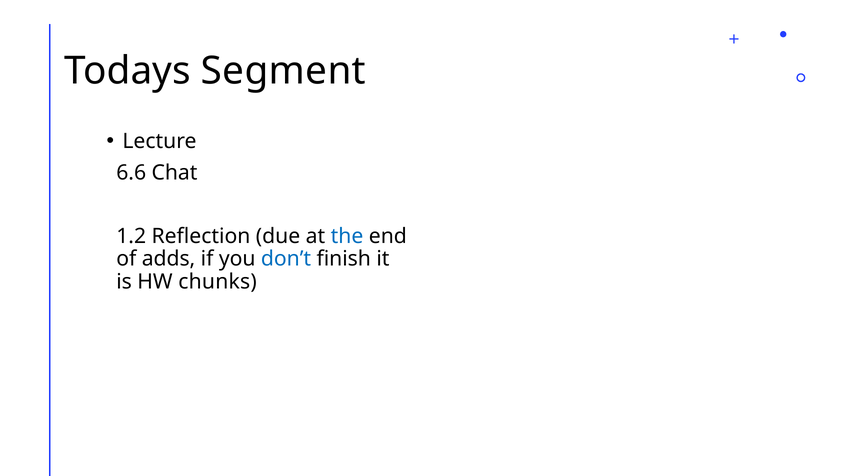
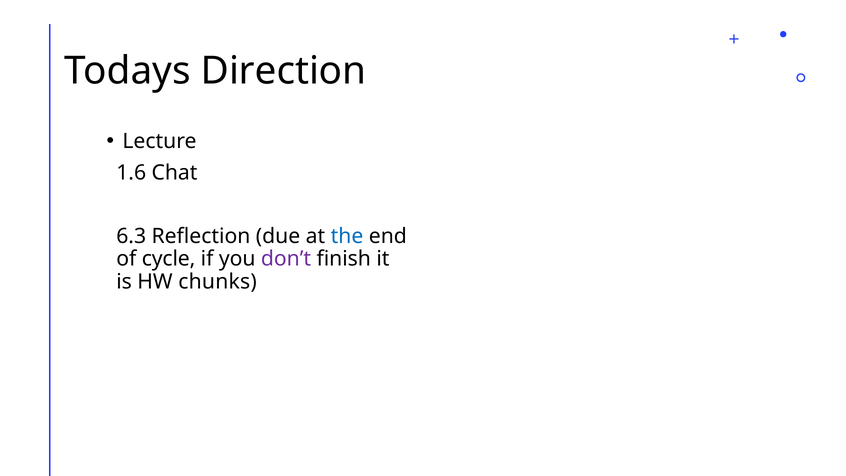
Segment: Segment -> Direction
6.6: 6.6 -> 1.6
1.2: 1.2 -> 6.3
adds: adds -> cycle
don’t colour: blue -> purple
